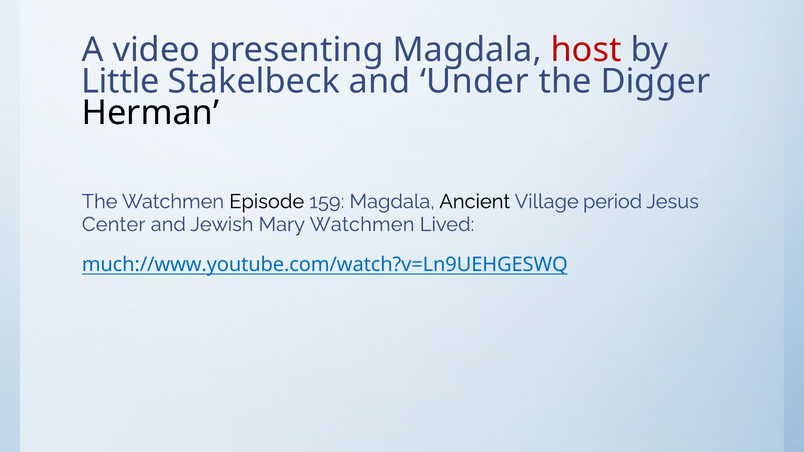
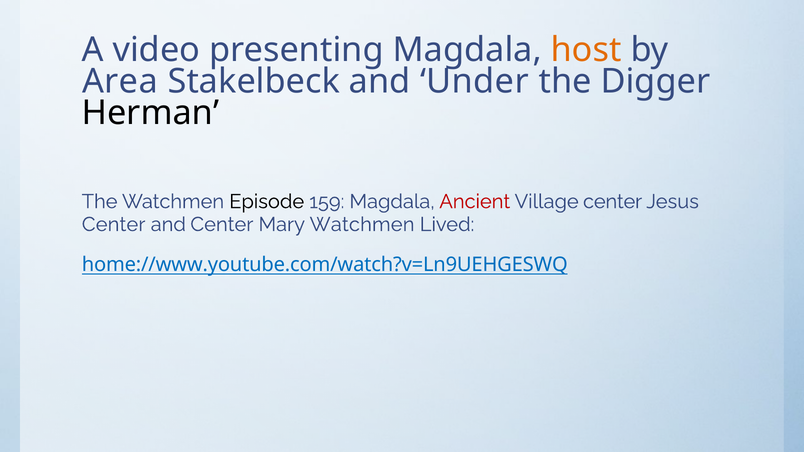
host colour: red -> orange
Little: Little -> Area
Ancient colour: black -> red
Village period: period -> center
and Jewish: Jewish -> Center
much://www.youtube.com/watch?v=Ln9UEHGESWQ: much://www.youtube.com/watch?v=Ln9UEHGESWQ -> home://www.youtube.com/watch?v=Ln9UEHGESWQ
